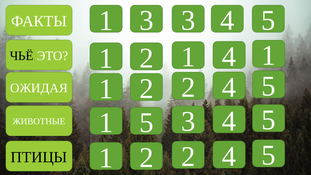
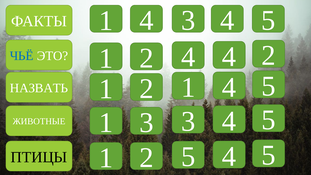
3 at (146, 21): 3 -> 4
2 1: 1 -> 4
4 1: 1 -> 2
ЧЬЁ colour: black -> blue
2 at (188, 88): 2 -> 1
ОЖИДАЯ: ОЖИДАЯ -> НАЗВАТЬ
1 5: 5 -> 3
2 at (188, 157): 2 -> 5
